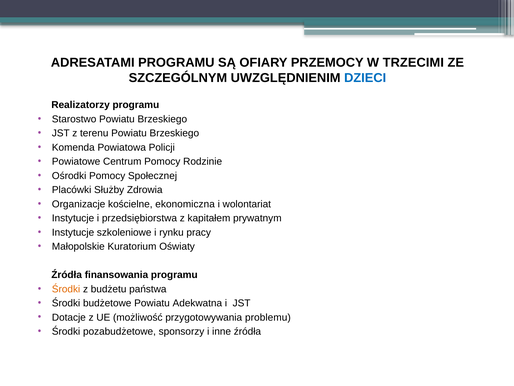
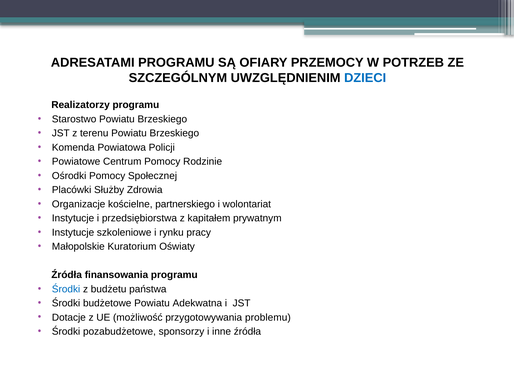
TRZECIMI: TRZECIMI -> POTRZEB
ekonomiczna: ekonomiczna -> partnerskiego
Środki at (66, 289) colour: orange -> blue
